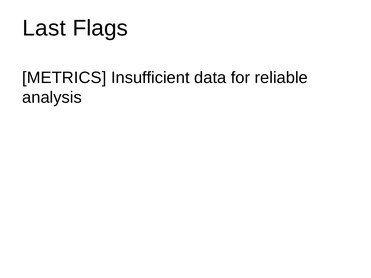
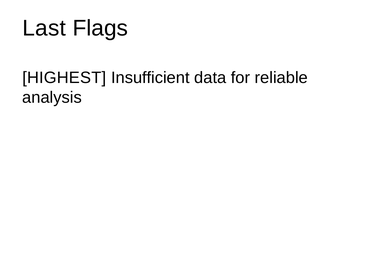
METRICS: METRICS -> HIGHEST
